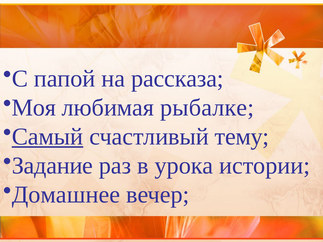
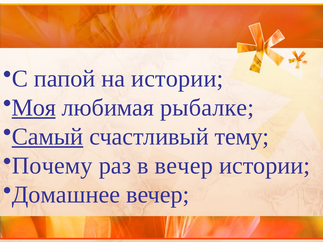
на рассказа: рассказа -> истории
Моя underline: none -> present
Задание: Задание -> Почему
в урока: урока -> вечер
